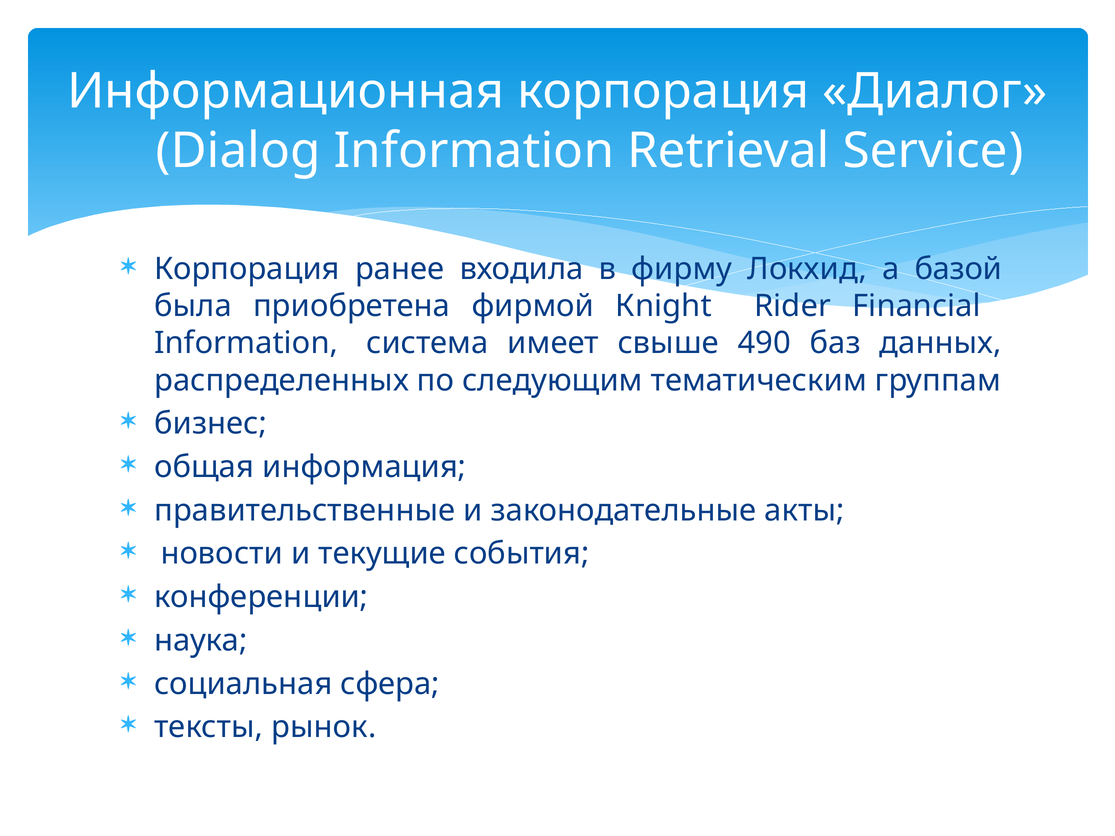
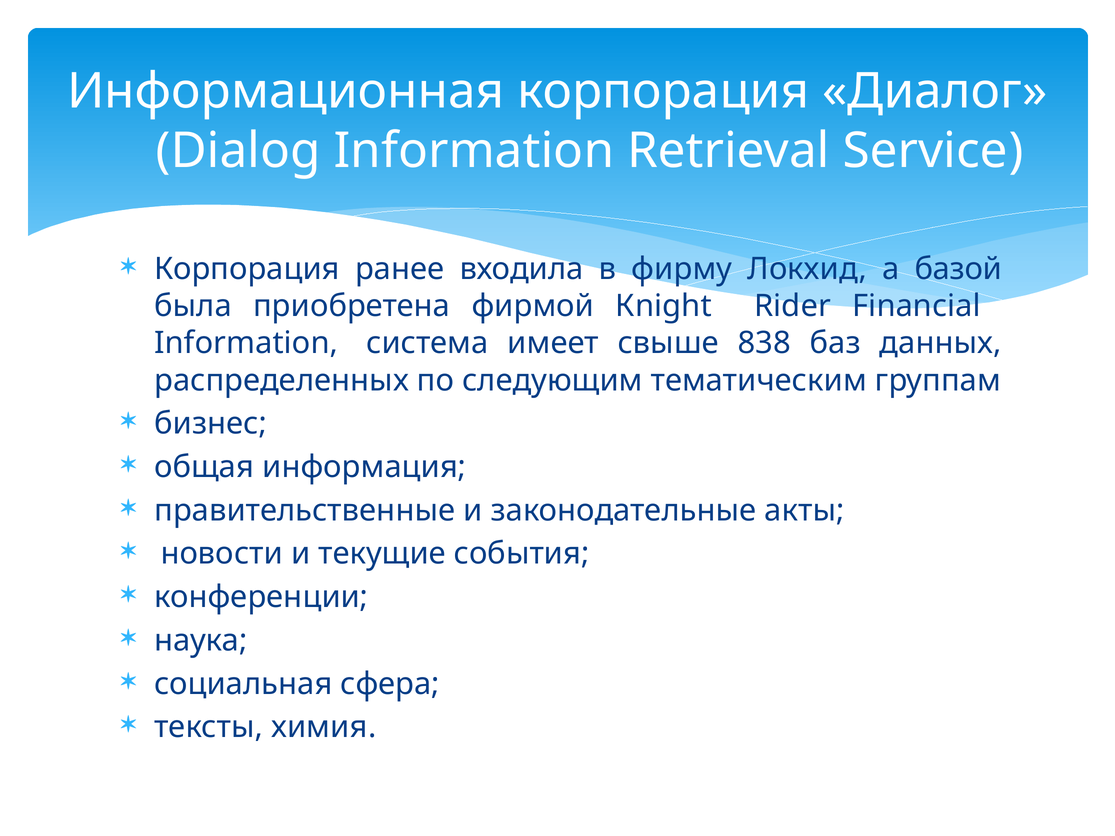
490: 490 -> 838
рынок: рынок -> химия
